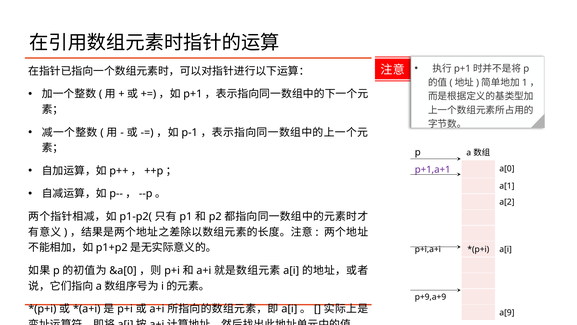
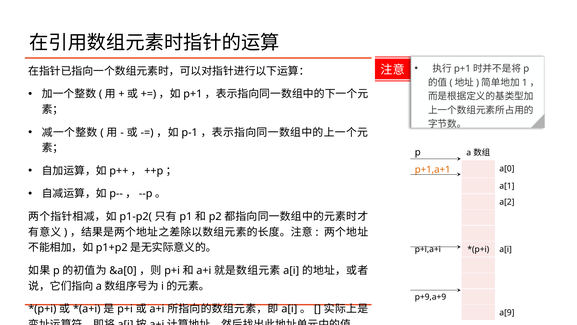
p+1,a+1 colour: purple -> orange
